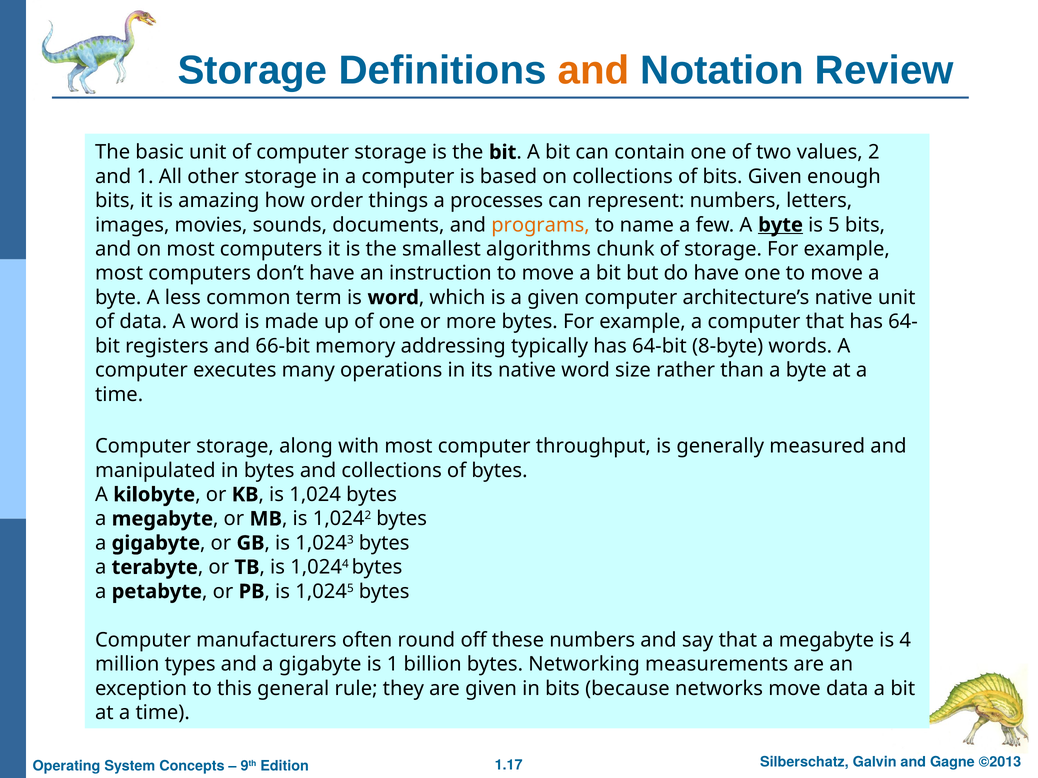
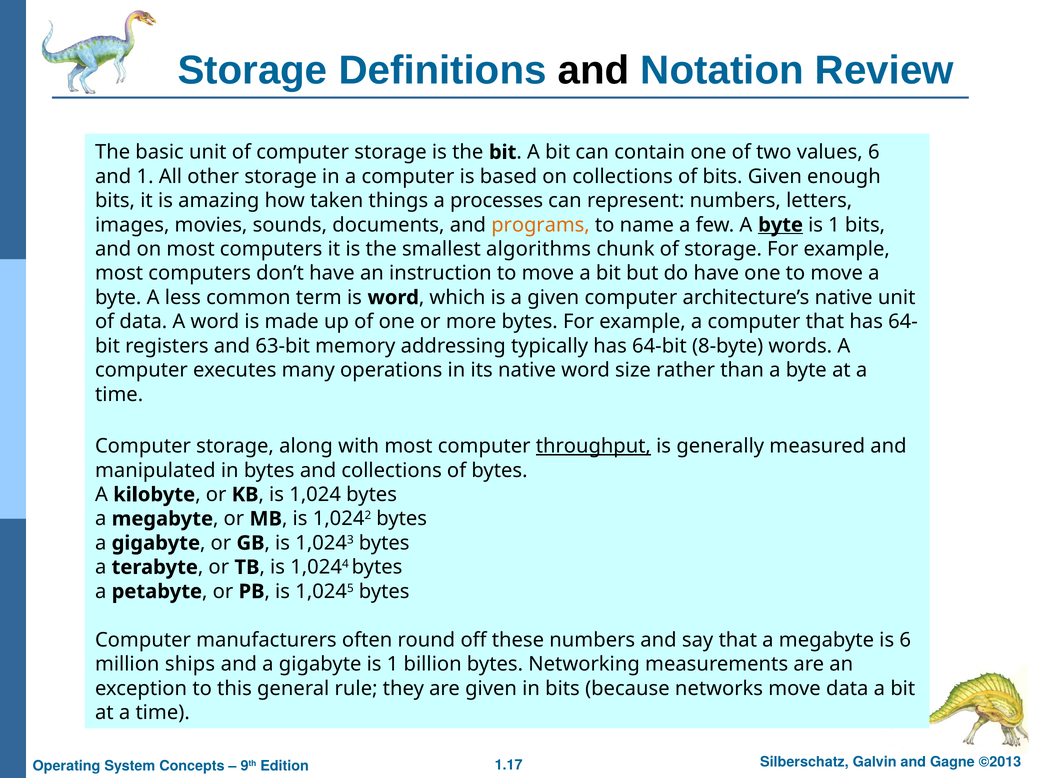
and at (594, 70) colour: orange -> black
values 2: 2 -> 6
order: order -> taken
5 at (834, 225): 5 -> 1
66-bit: 66-bit -> 63-bit
throughput underline: none -> present
is 4: 4 -> 6
types: types -> ships
